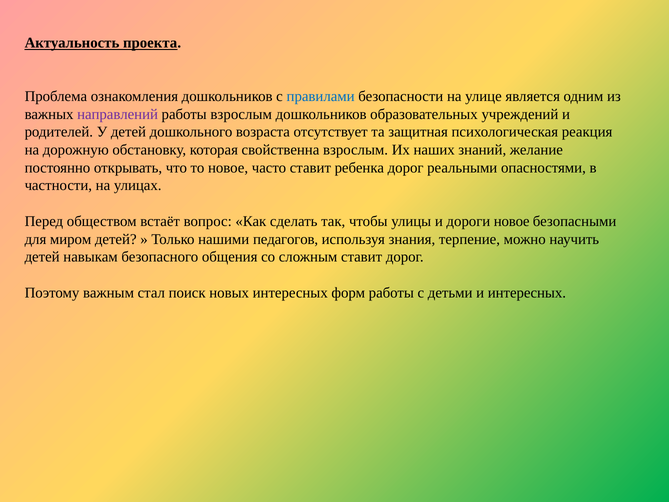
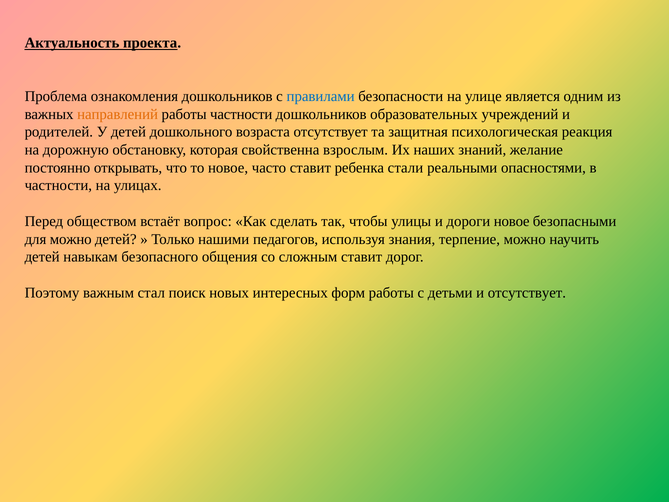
направлений colour: purple -> orange
работы взрослым: взрослым -> частности
ребенка дорог: дорог -> стали
для миром: миром -> можно
и интересных: интересных -> отсутствует
